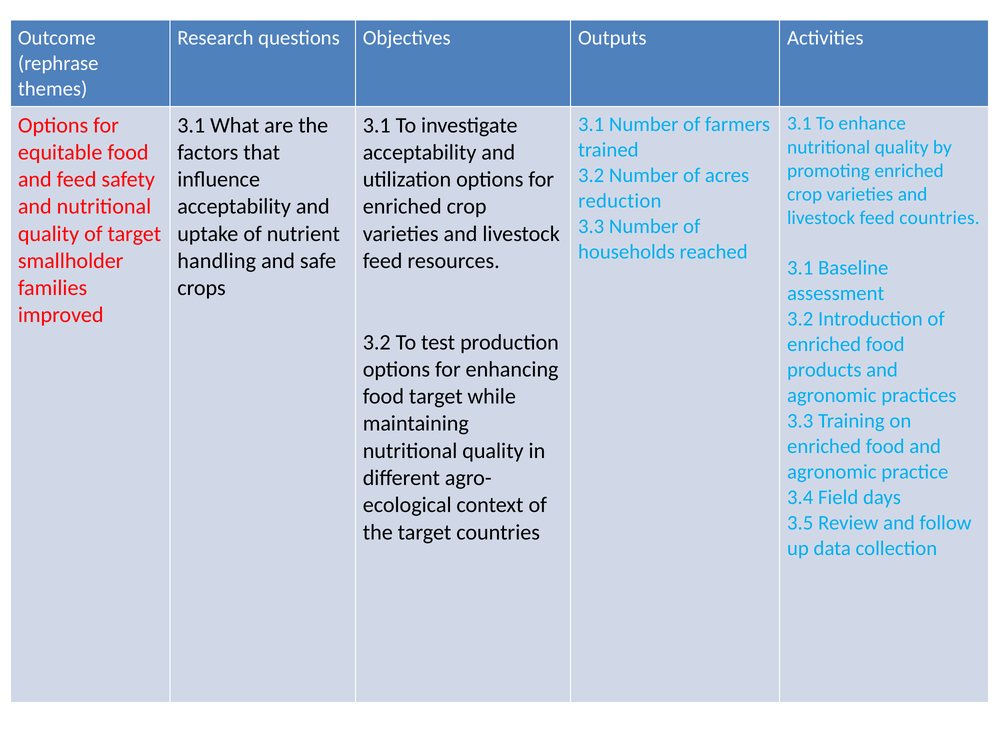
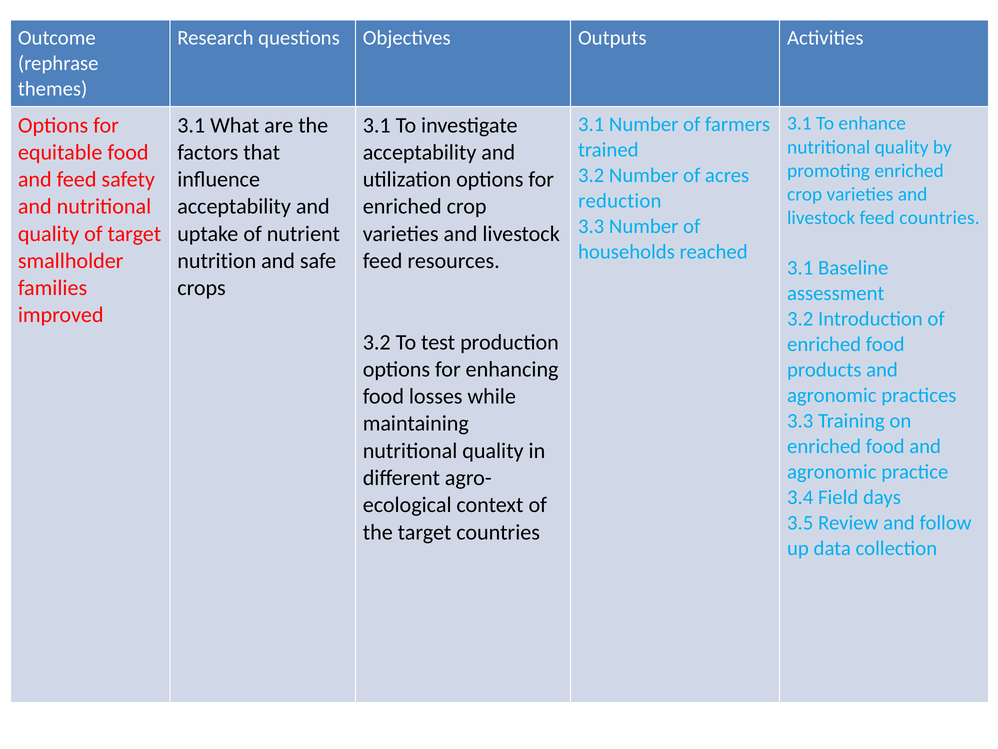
handling: handling -> nutrition
food target: target -> losses
